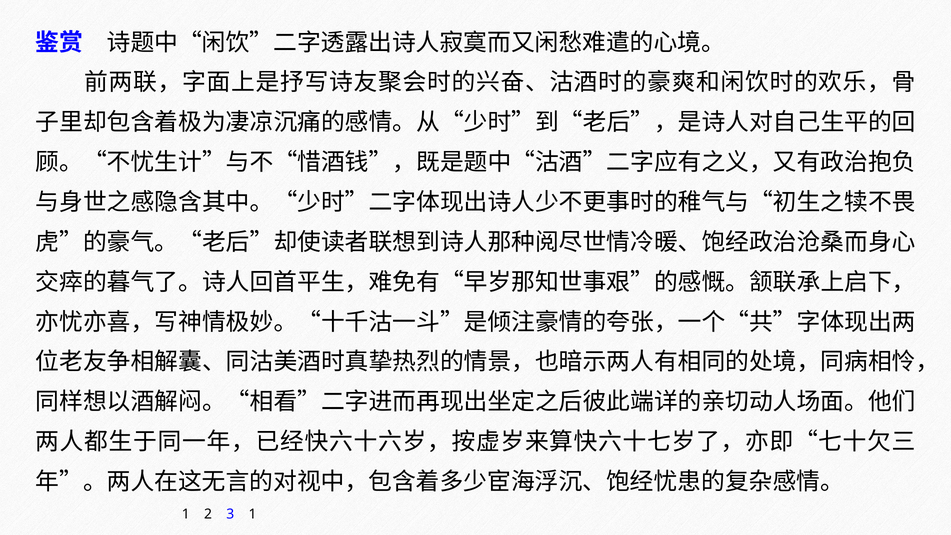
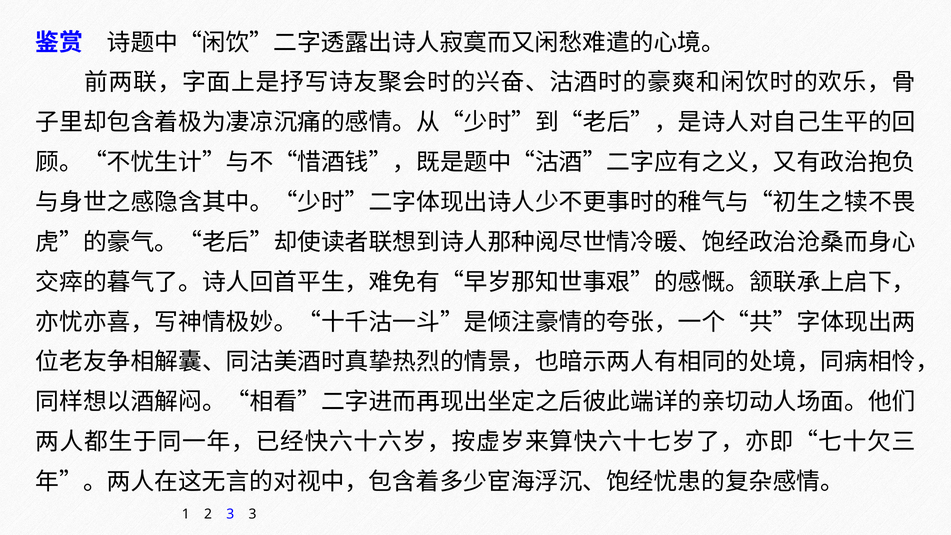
3 1: 1 -> 3
